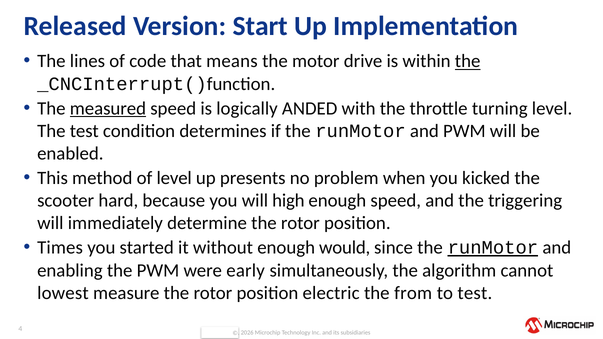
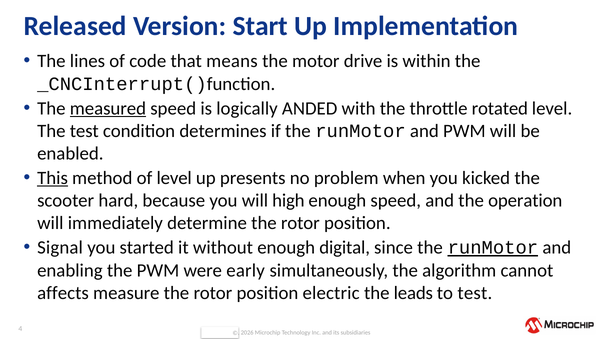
the at (468, 61) underline: present -> none
turning: turning -> rotated
This underline: none -> present
triggering: triggering -> operation
Times: Times -> Signal
would: would -> digital
lowest: lowest -> affects
from: from -> leads
